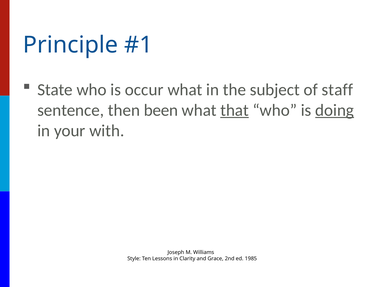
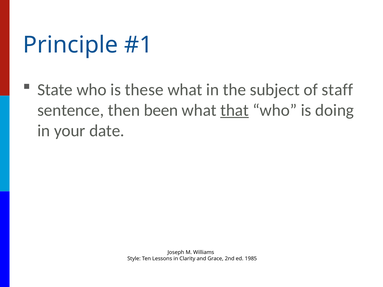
occur: occur -> these
doing underline: present -> none
with: with -> date
